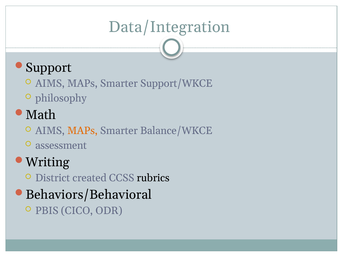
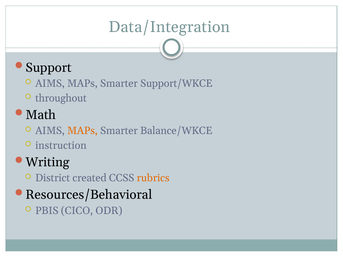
philosophy: philosophy -> throughout
assessment: assessment -> instruction
rubrics colour: black -> orange
Behaviors/Behavioral: Behaviors/Behavioral -> Resources/Behavioral
